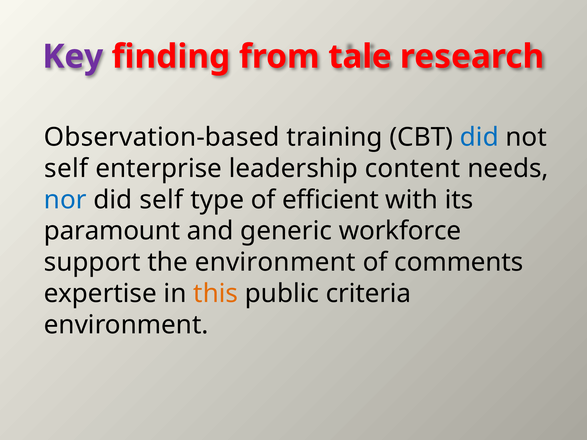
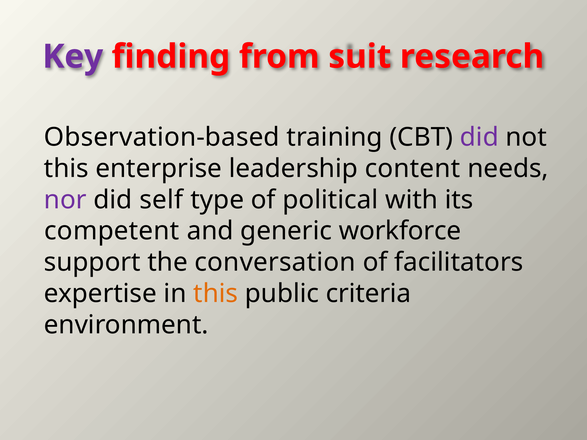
tale: tale -> suit
did at (479, 137) colour: blue -> purple
self at (66, 169): self -> this
nor colour: blue -> purple
efficient: efficient -> political
paramount: paramount -> competent
the environment: environment -> conversation
comments: comments -> facilitators
